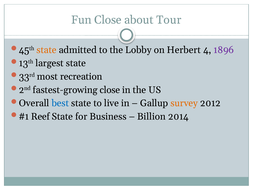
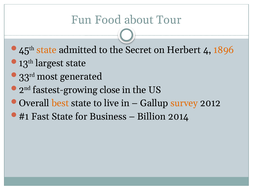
Fun Close: Close -> Food
Lobby: Lobby -> Secret
1896 colour: purple -> orange
recreation: recreation -> generated
best colour: blue -> orange
Reef: Reef -> Fast
